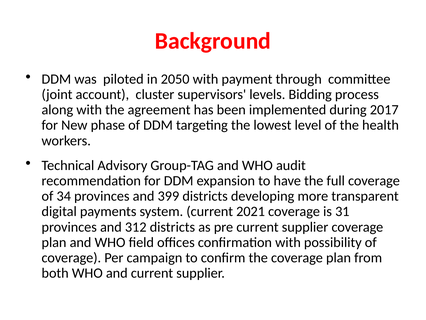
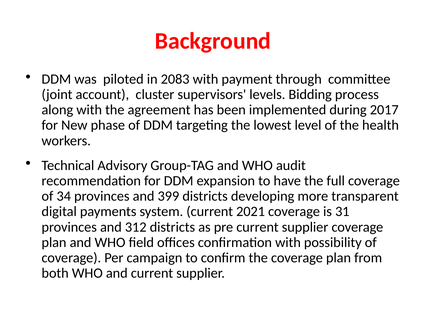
2050: 2050 -> 2083
